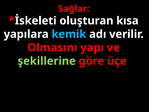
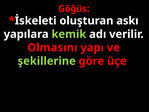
Sağlar: Sağlar -> Göğüs
kısa: kısa -> askı
kemik colour: light blue -> light green
